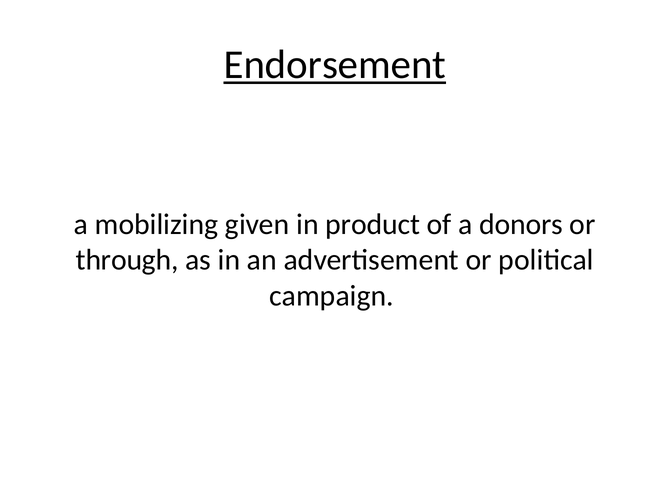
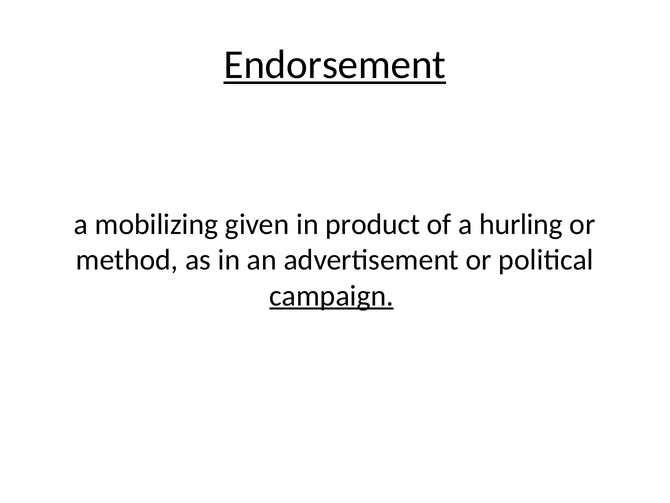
donors: donors -> hurling
through: through -> method
campaign underline: none -> present
